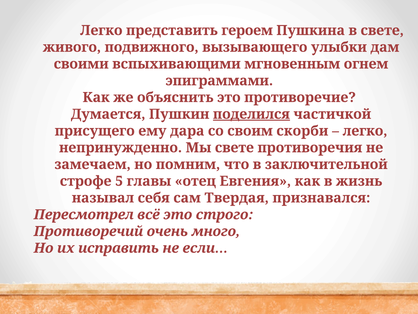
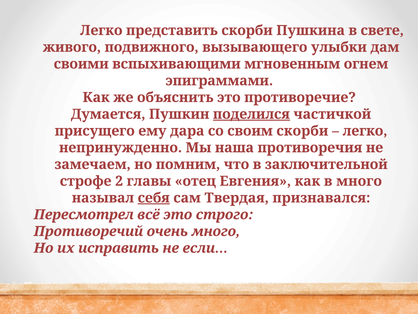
представить героем: героем -> скорби
Мы свете: свете -> наша
5: 5 -> 2
в жизнь: жизнь -> много
себя underline: none -> present
